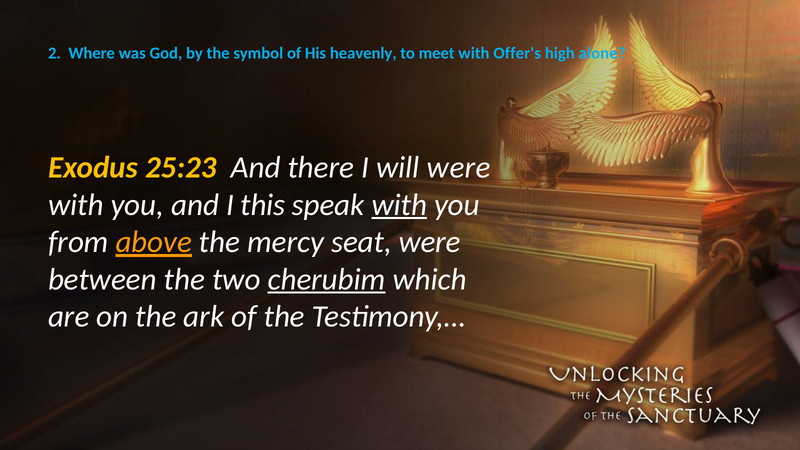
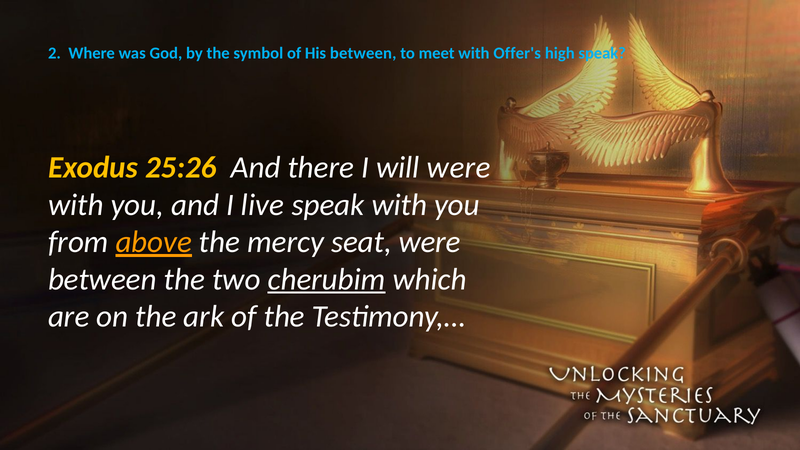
His heavenly: heavenly -> between
high alone: alone -> speak
25:23: 25:23 -> 25:26
this: this -> live
with at (399, 205) underline: present -> none
